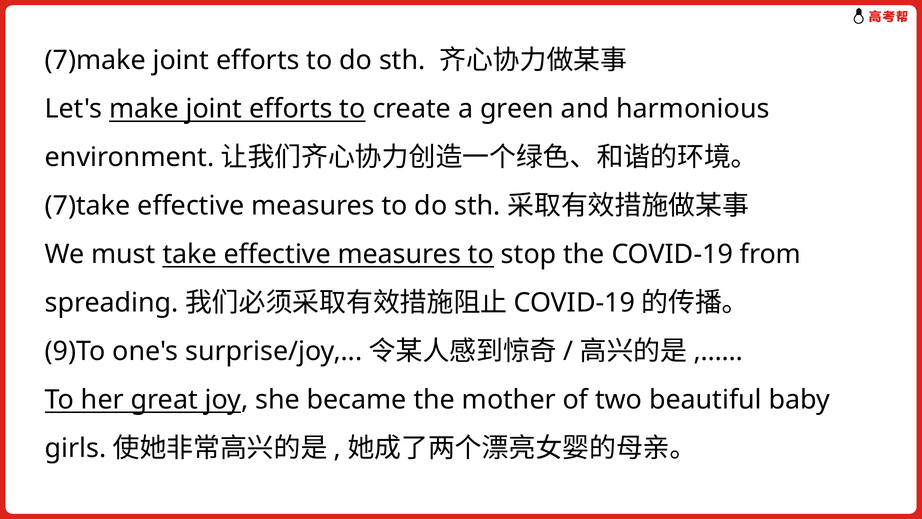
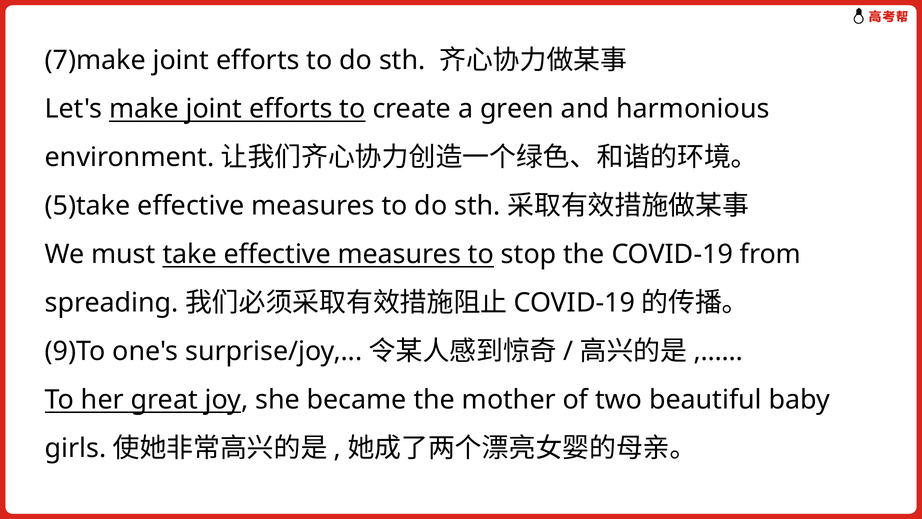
7)take: 7)take -> 5)take
